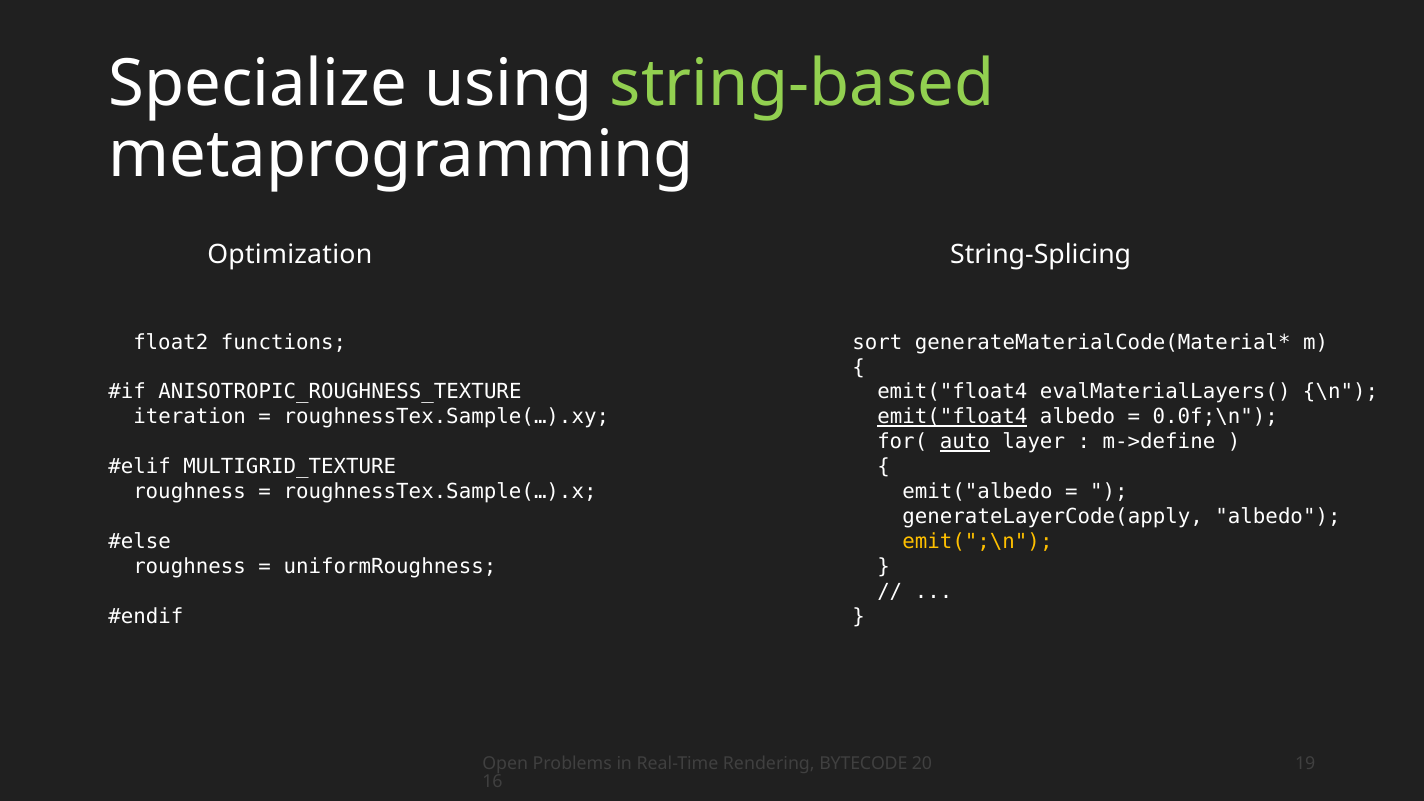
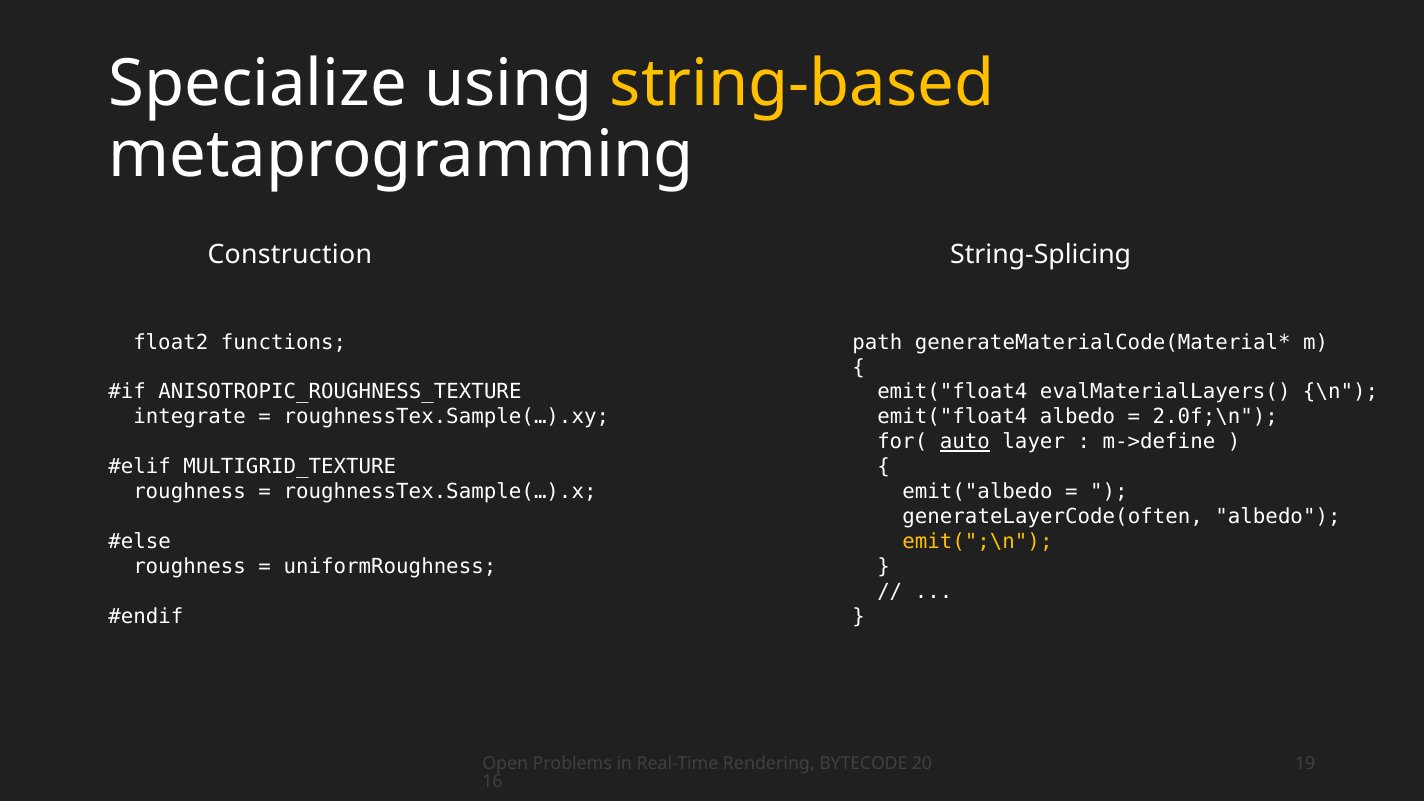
string-based colour: light green -> yellow
Optimization: Optimization -> Construction
sort: sort -> path
iteration: iteration -> integrate
emit("float4 at (952, 417) underline: present -> none
0.0f;\n: 0.0f;\n -> 2.0f;\n
generateLayerCode(apply: generateLayerCode(apply -> generateLayerCode(often
